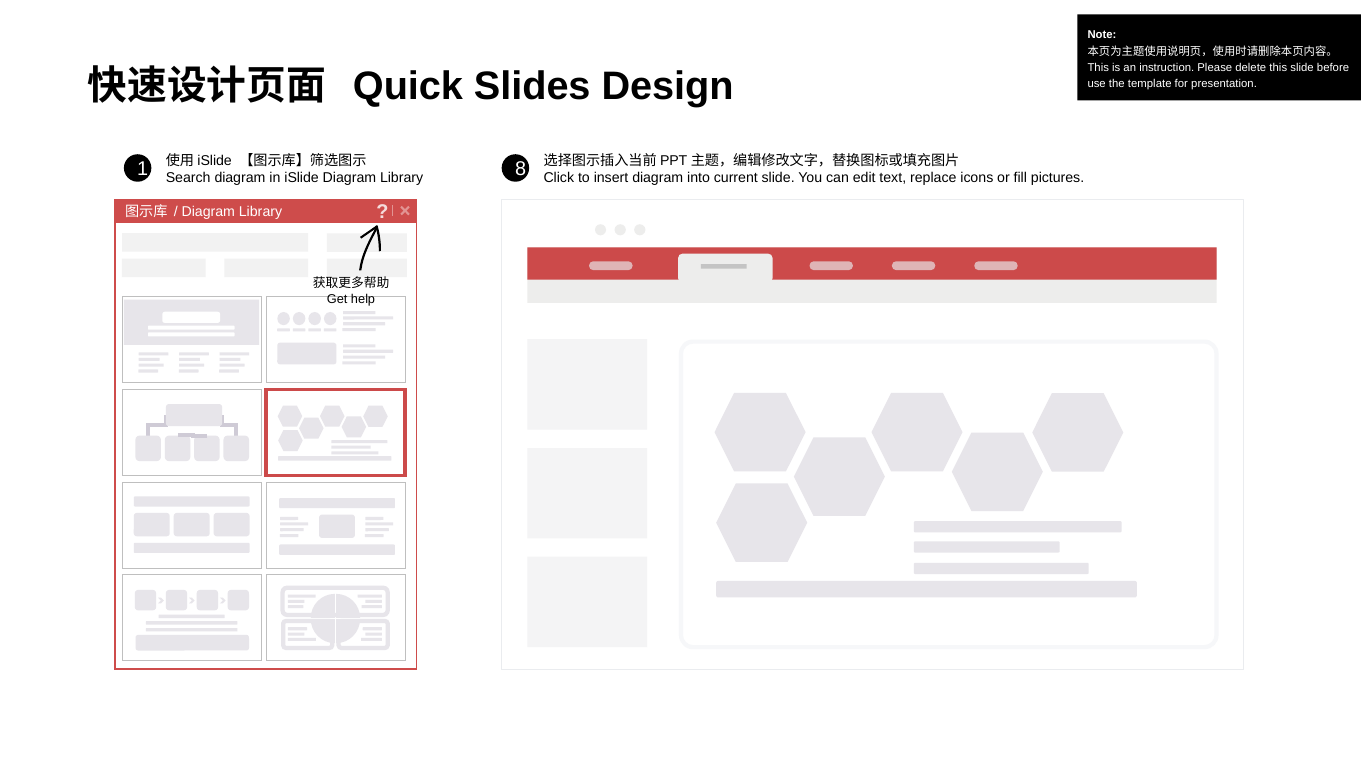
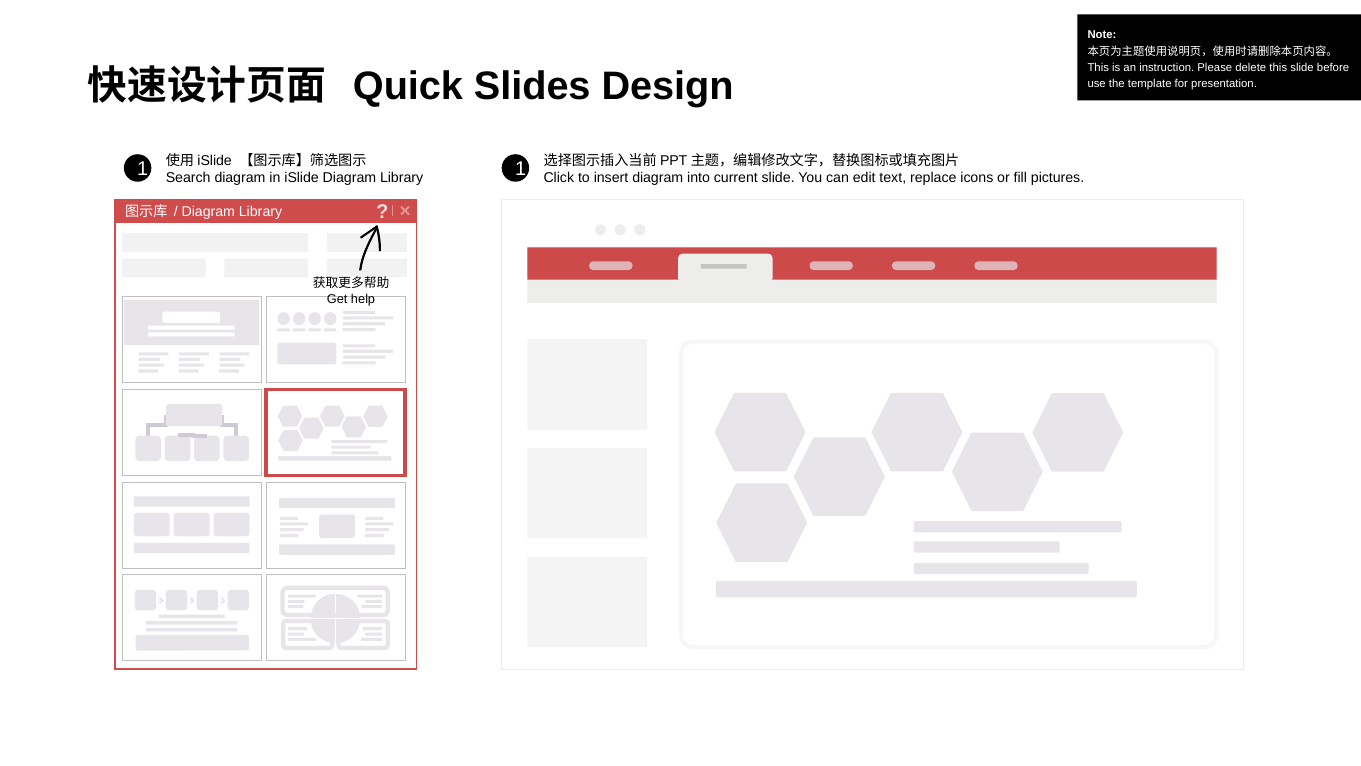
1 8: 8 -> 1
